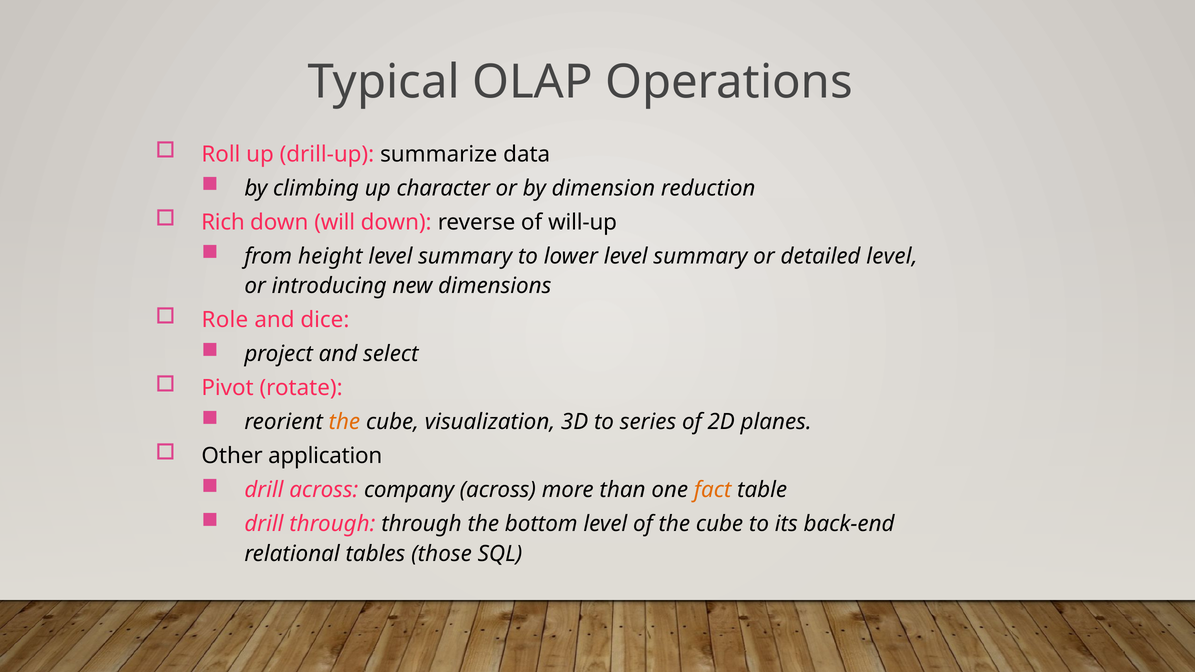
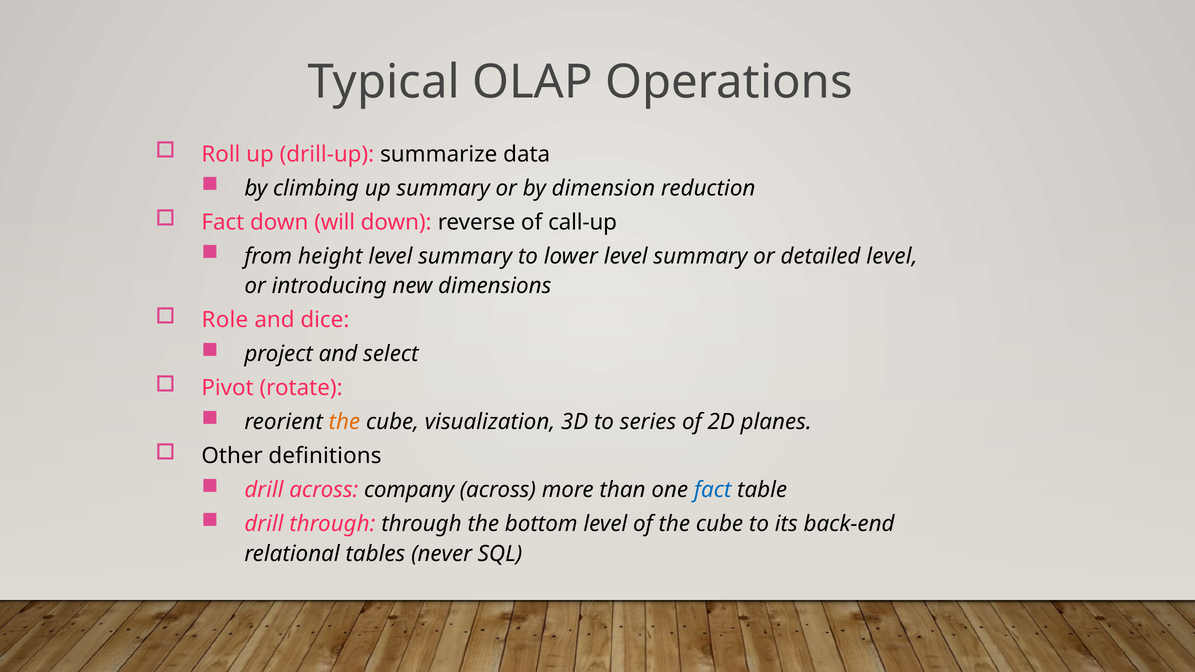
up character: character -> summary
Rich at (223, 222): Rich -> Fact
will-up: will-up -> call-up
application: application -> definitions
fact at (713, 490) colour: orange -> blue
those: those -> never
